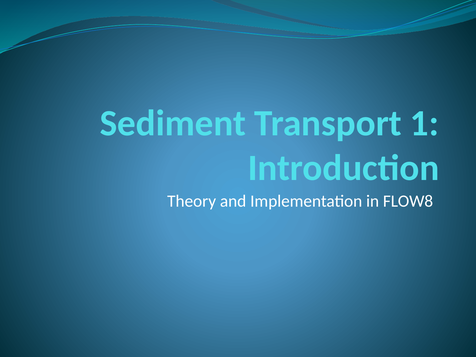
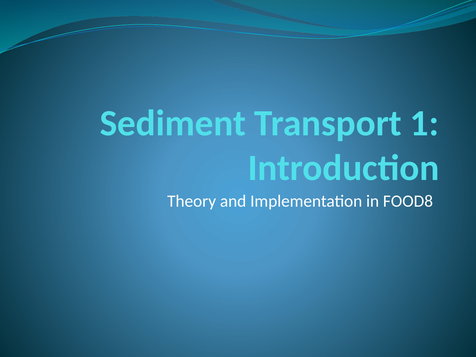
FLOW8: FLOW8 -> FOOD8
